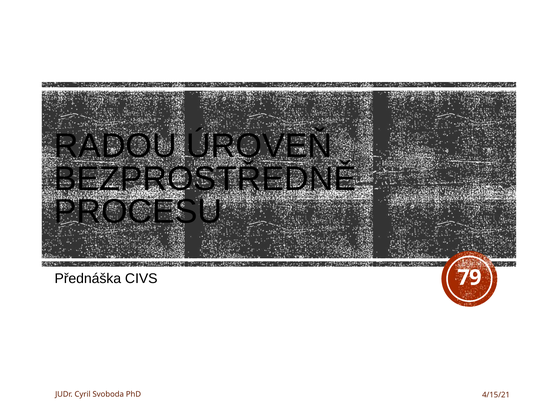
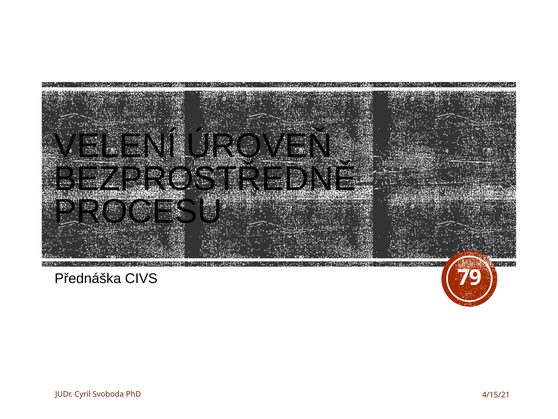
RADOU: RADOU -> VELENÍ
